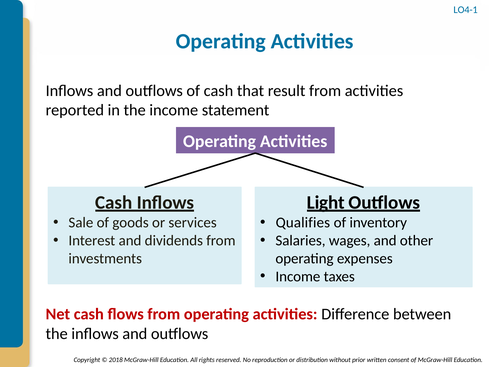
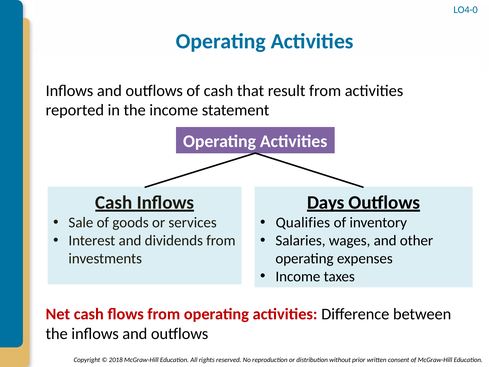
LO4-1: LO4-1 -> LO4-0
Light: Light -> Days
